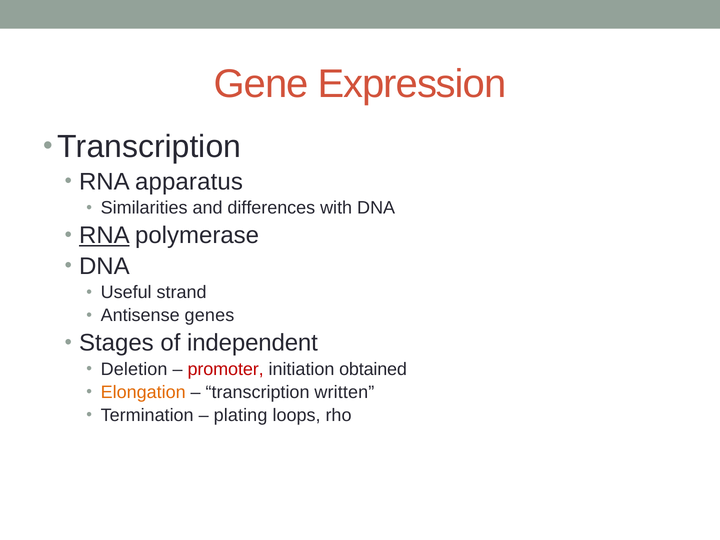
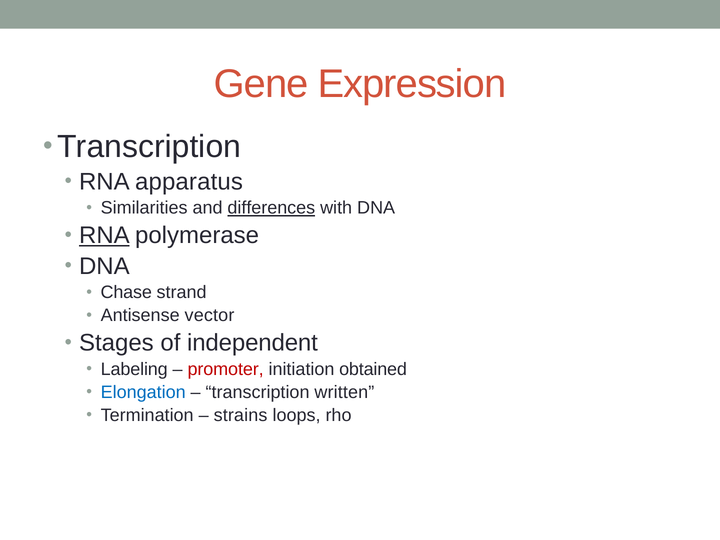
differences underline: none -> present
Useful: Useful -> Chase
genes: genes -> vector
Deletion: Deletion -> Labeling
Elongation colour: orange -> blue
plating: plating -> strains
